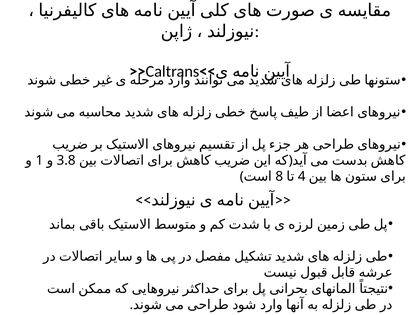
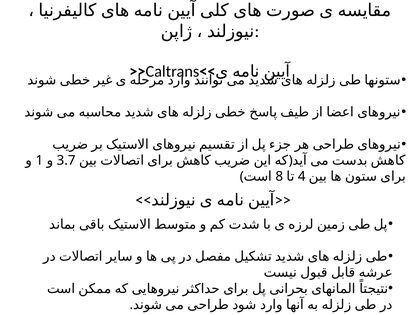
3.8: 3.8 -> 3.7
